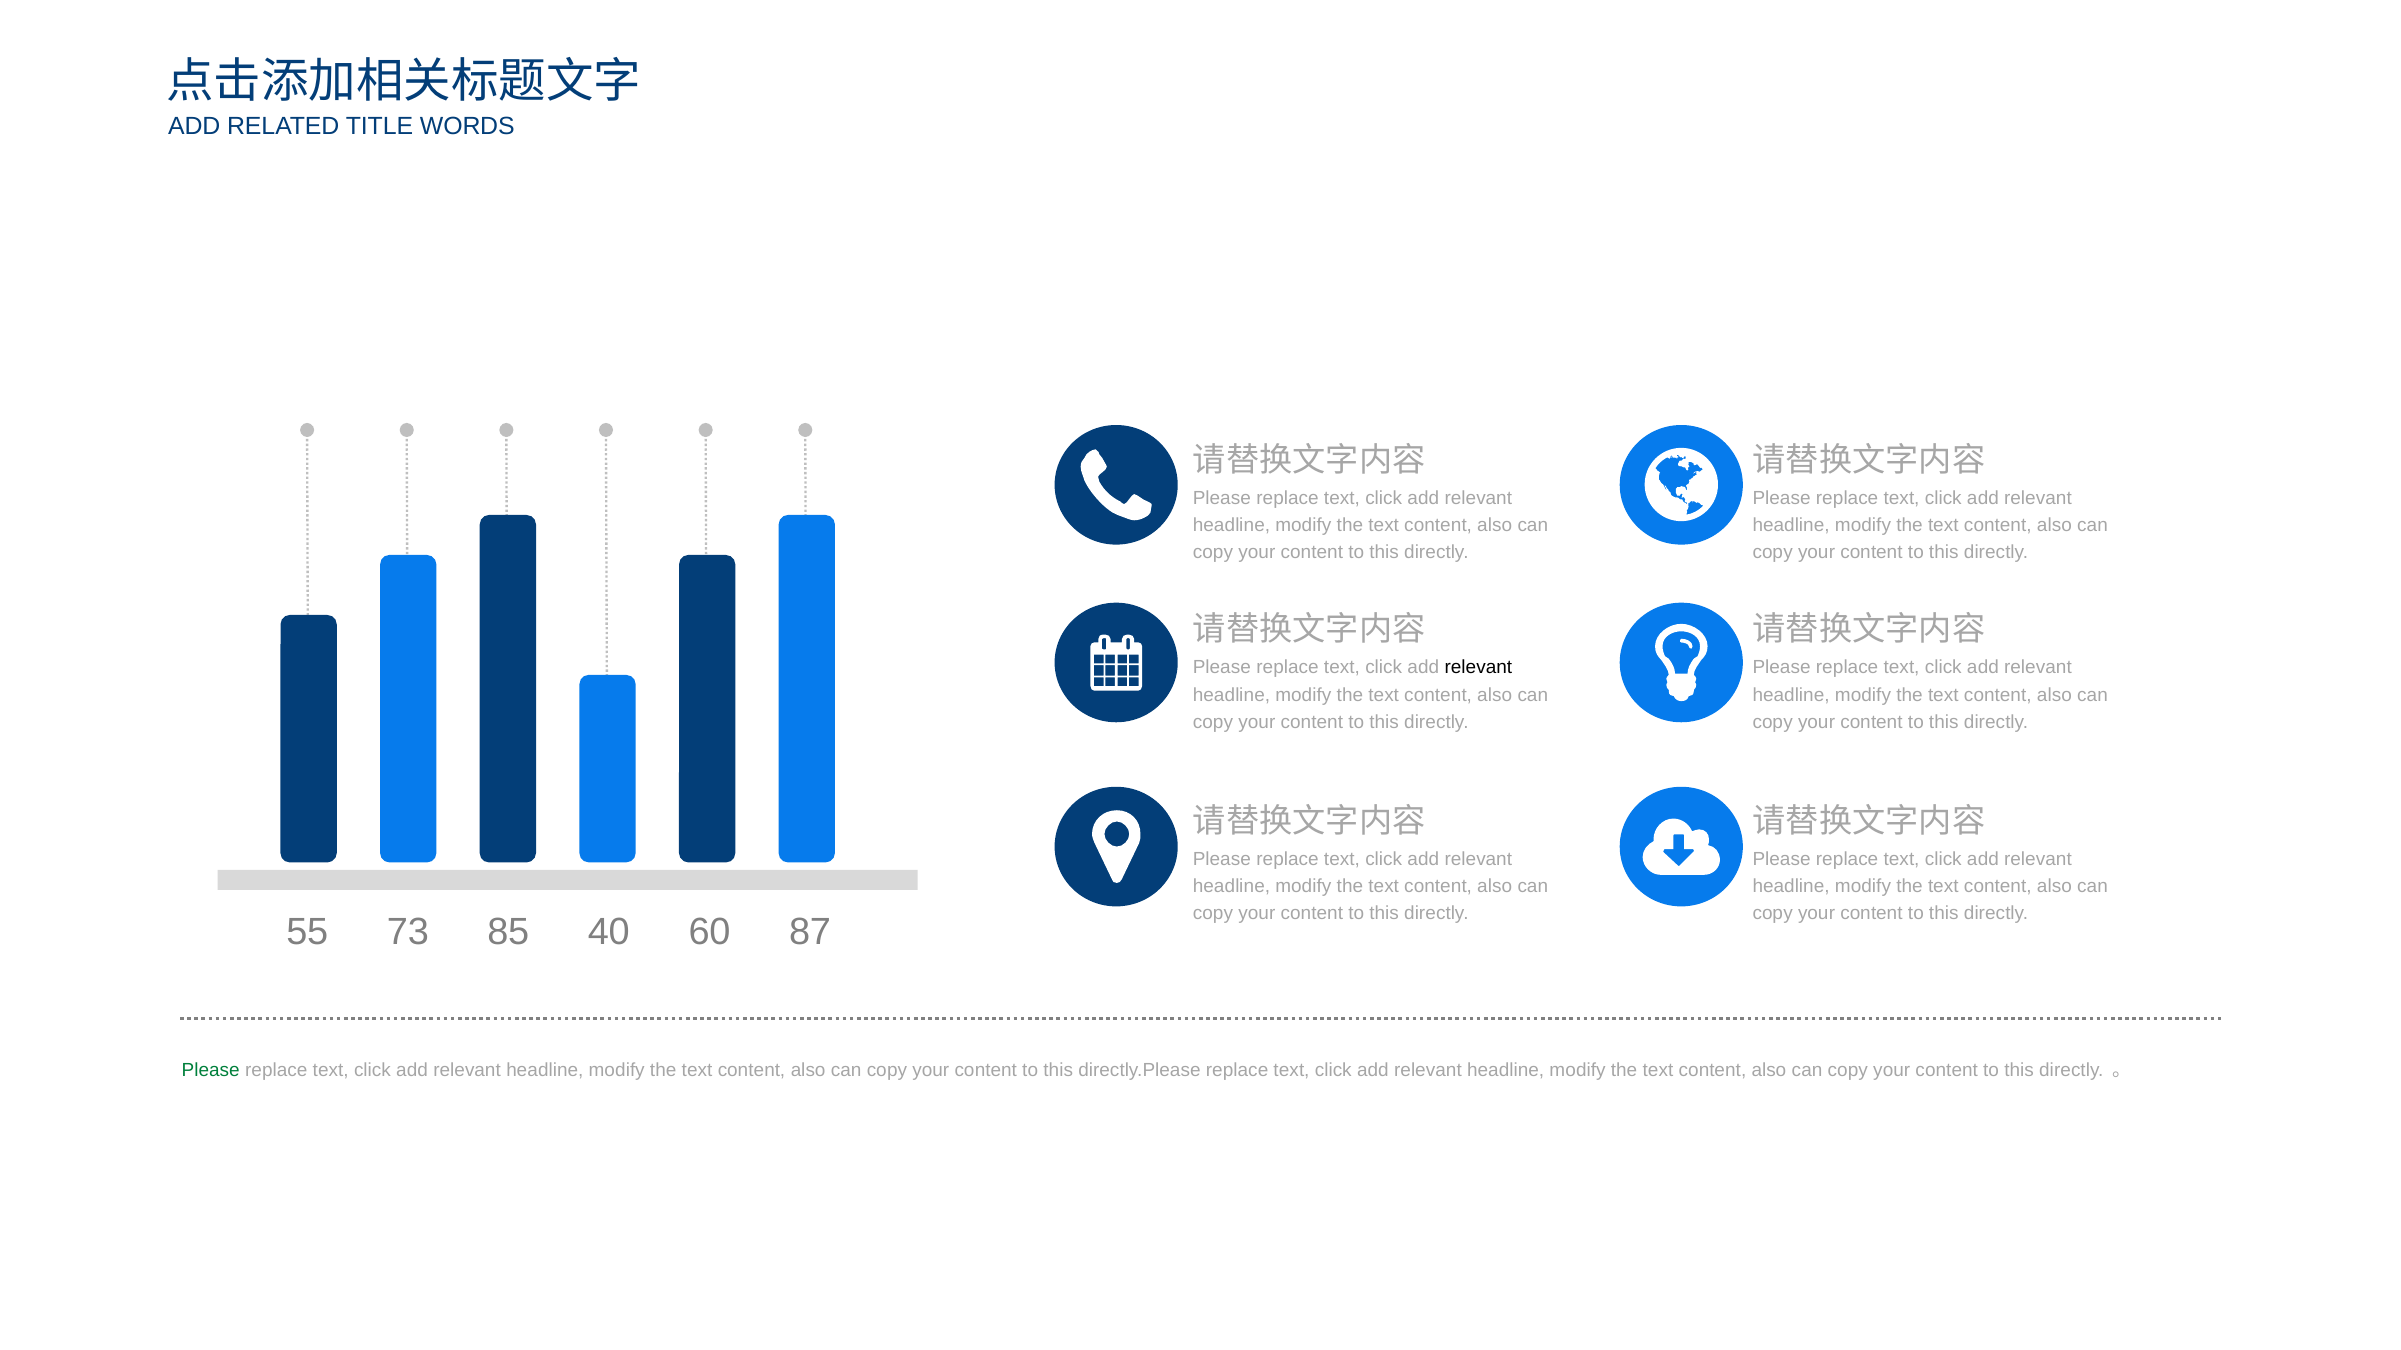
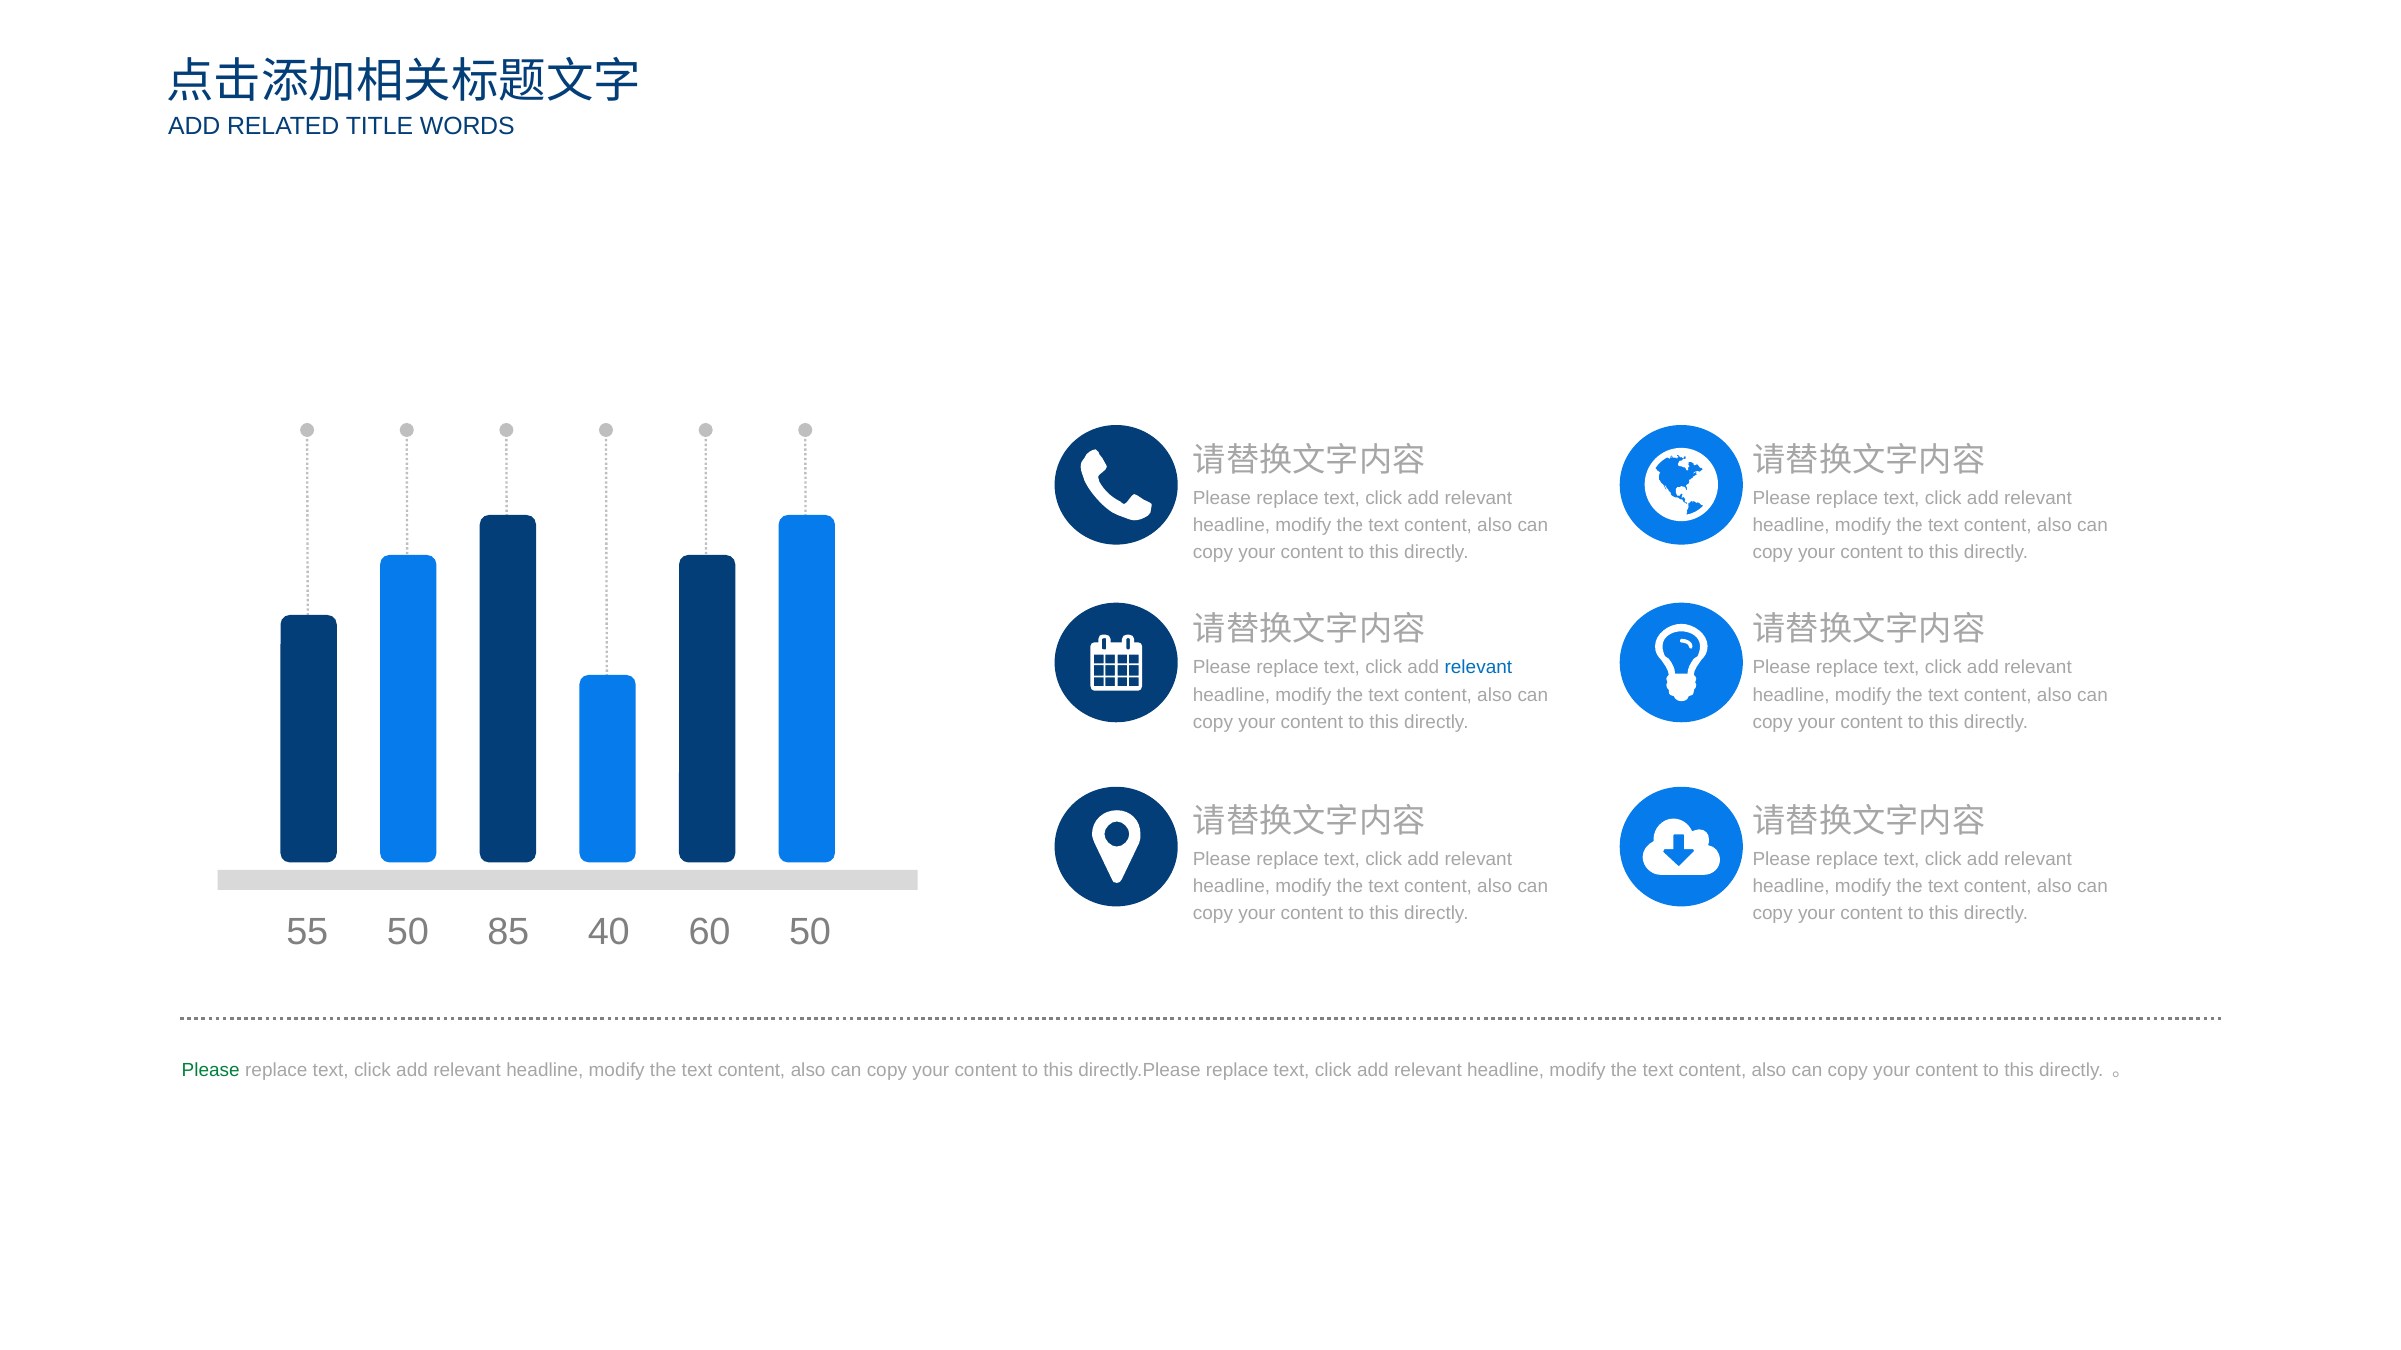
relevant at (1478, 668) colour: black -> blue
55 73: 73 -> 50
60 87: 87 -> 50
